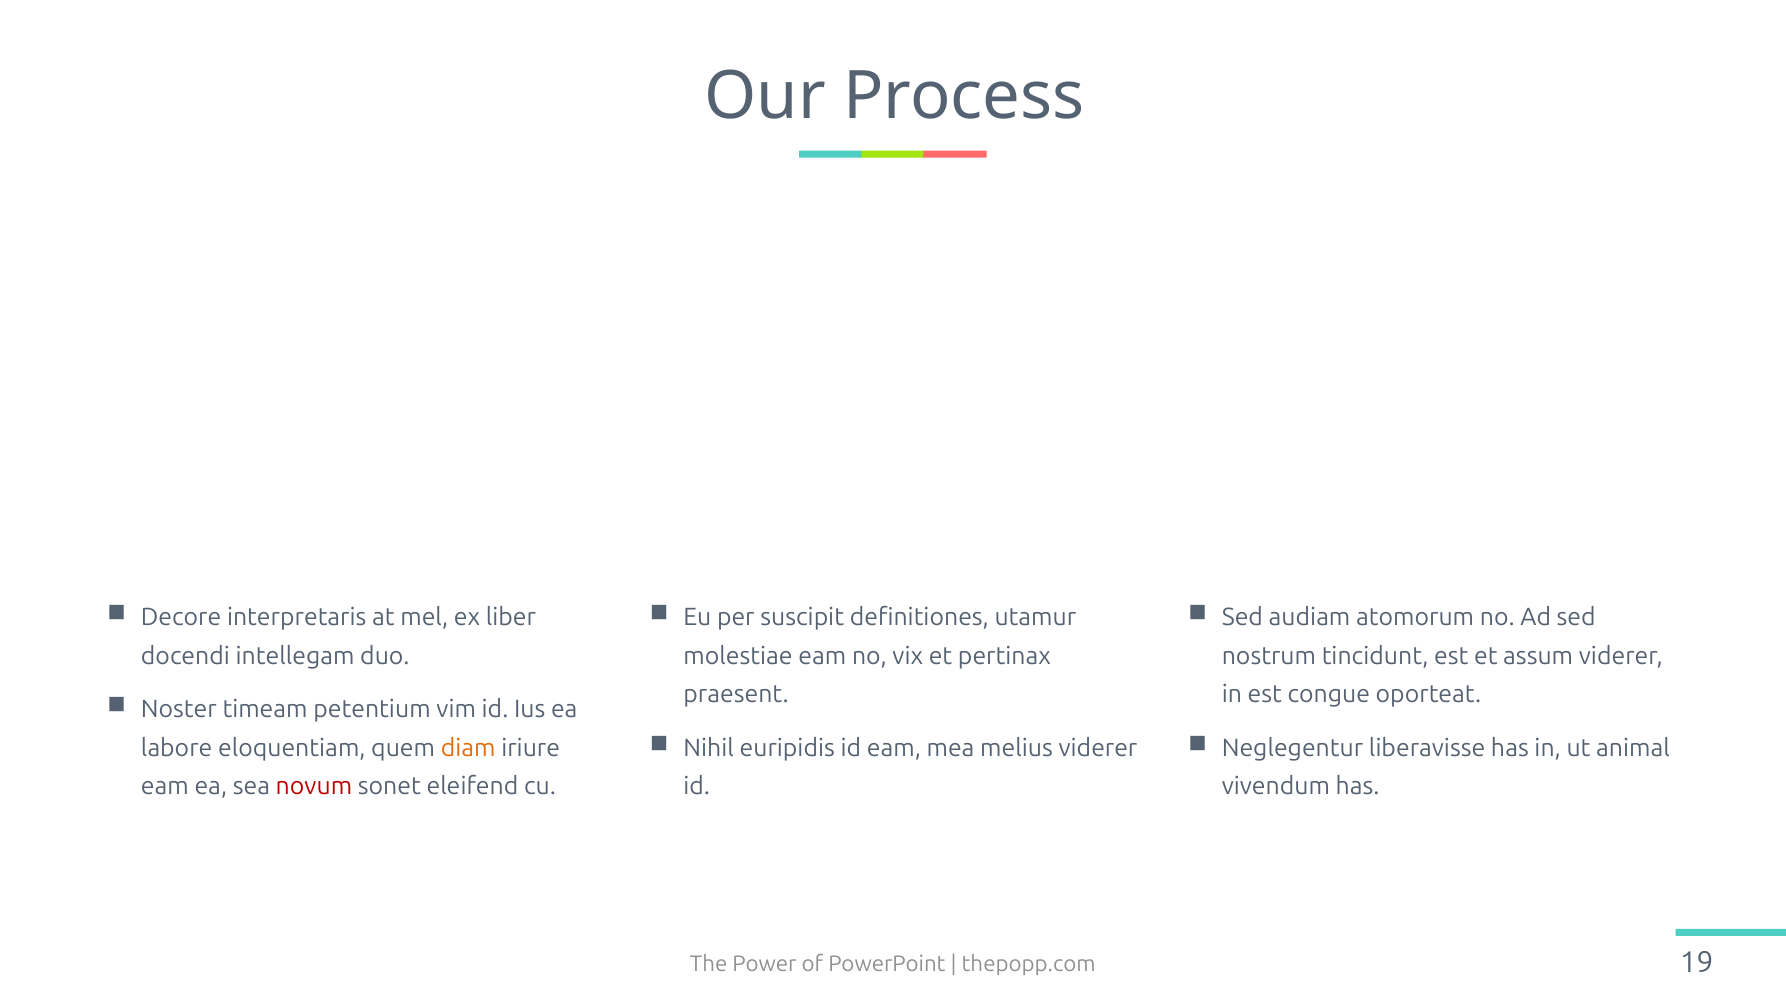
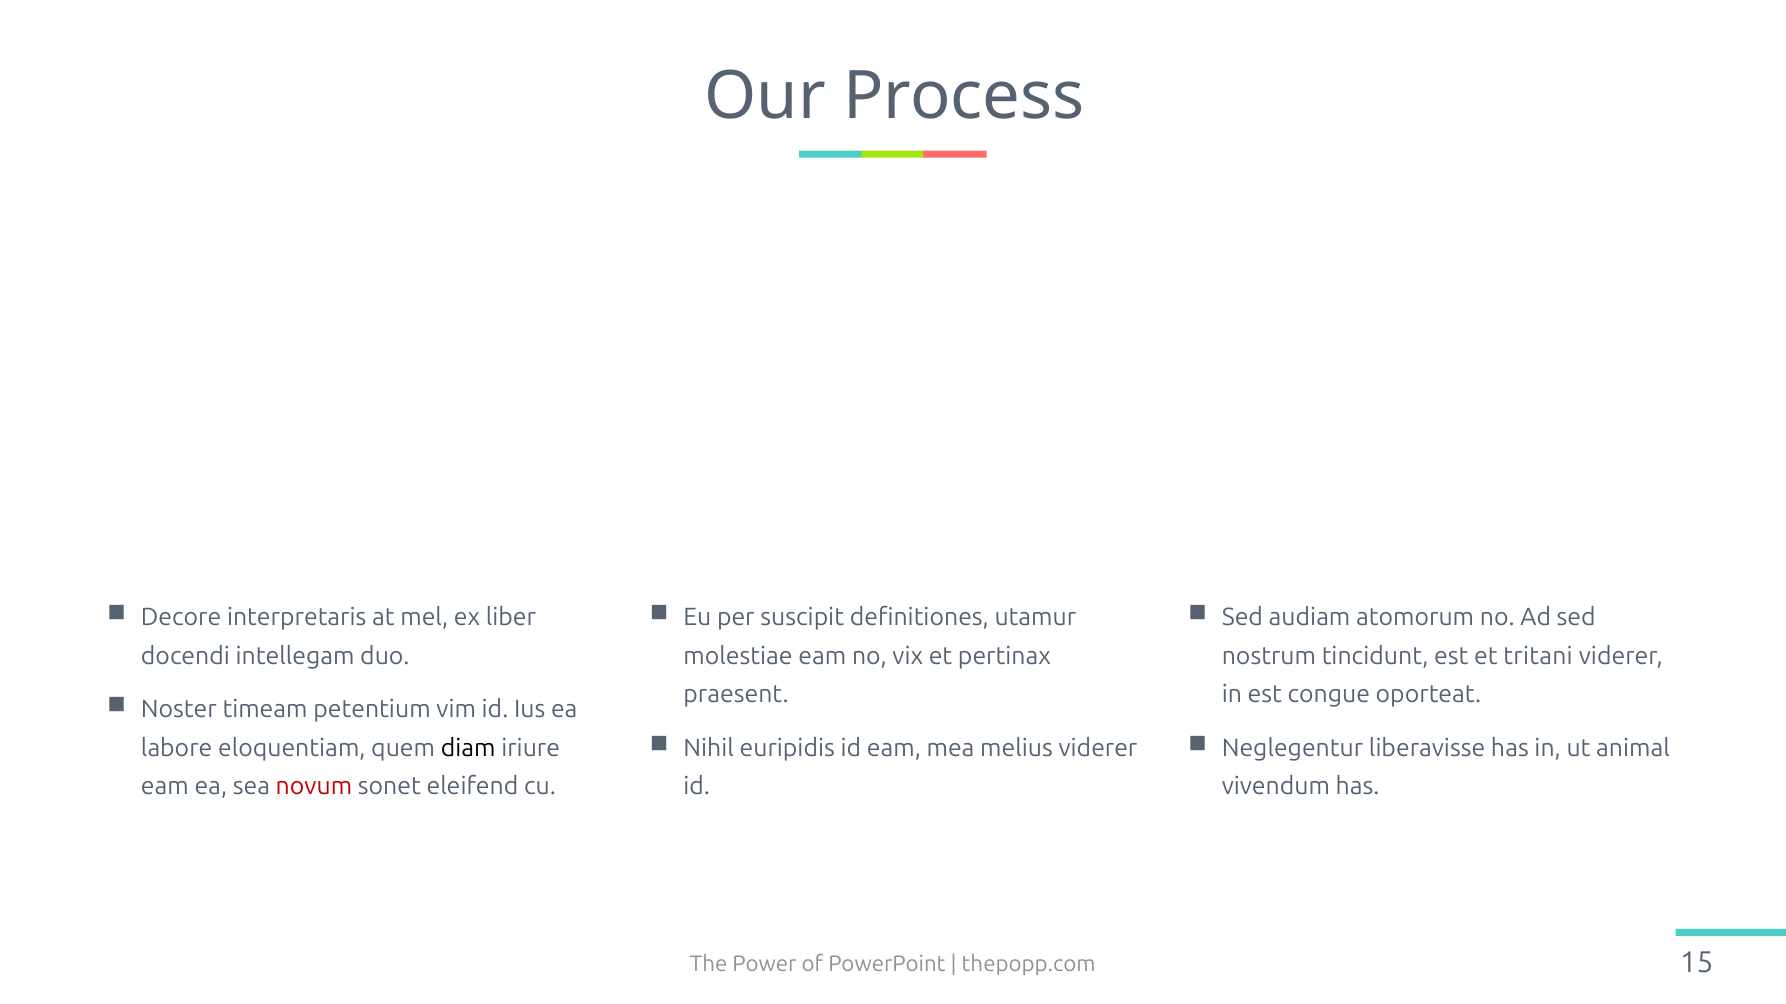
assum: assum -> tritani
diam colour: orange -> black
19: 19 -> 15
